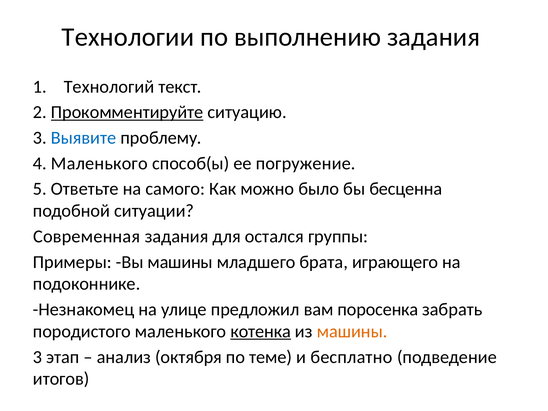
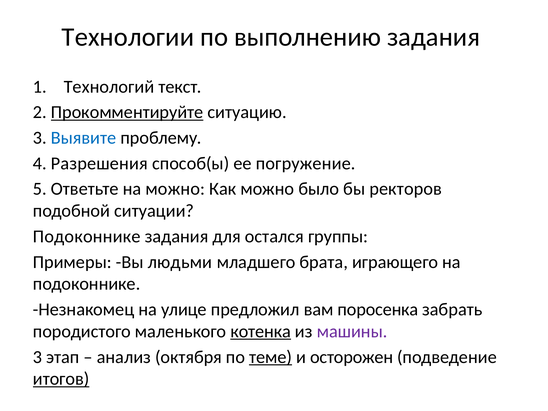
4 Маленького: Маленького -> Разрешения
на самого: самого -> можно
бесценна: бесценна -> ректоров
Современная at (87, 236): Современная -> Подоконнике
Вы машины: машины -> людьми
машины at (352, 331) colour: orange -> purple
теме underline: none -> present
бесплатно: бесплатно -> осторожен
итогов underline: none -> present
